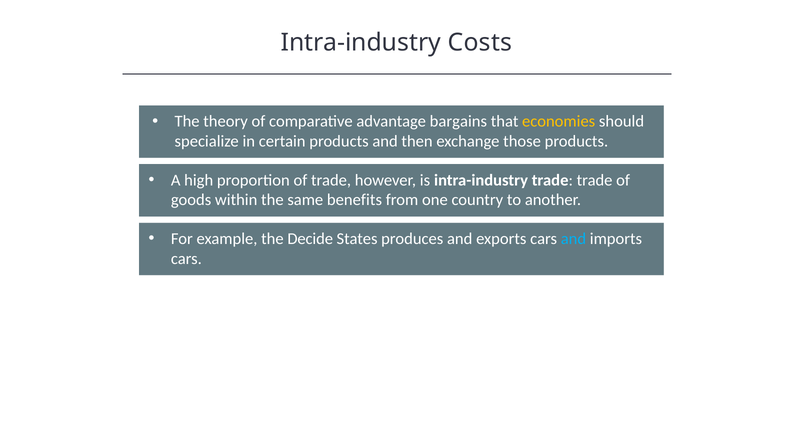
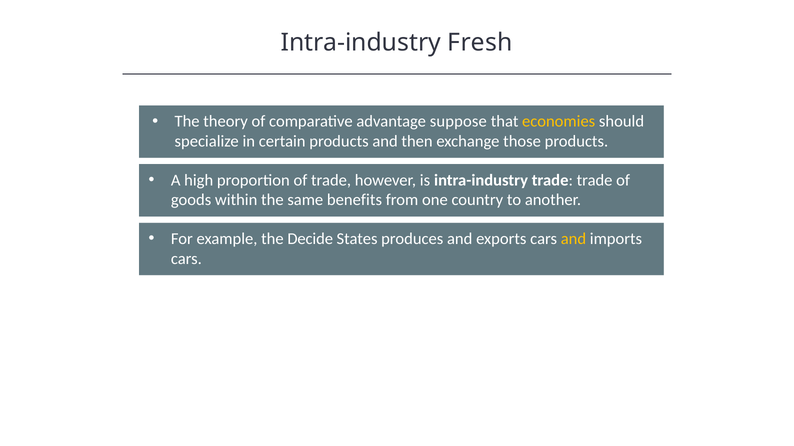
Costs: Costs -> Fresh
bargains: bargains -> suppose
and at (573, 239) colour: light blue -> yellow
